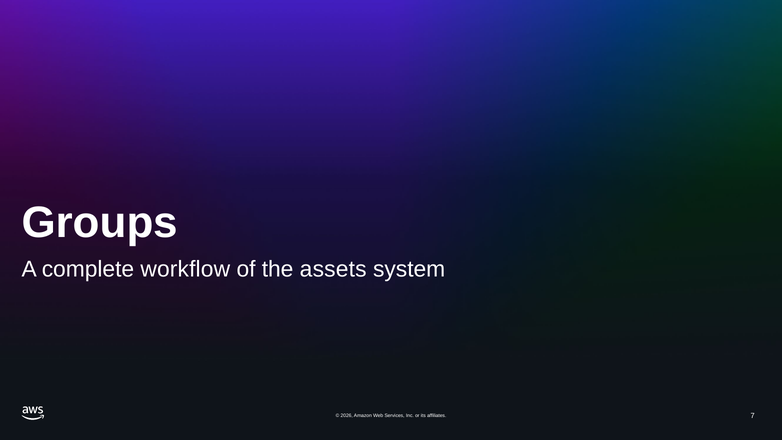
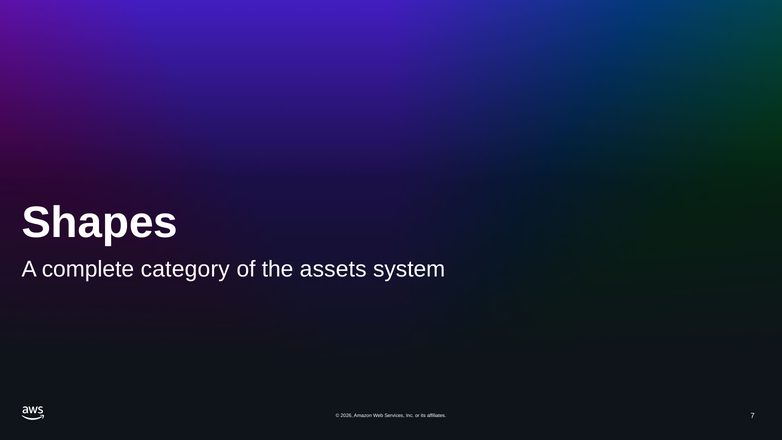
Groups: Groups -> Shapes
workflow: workflow -> category
